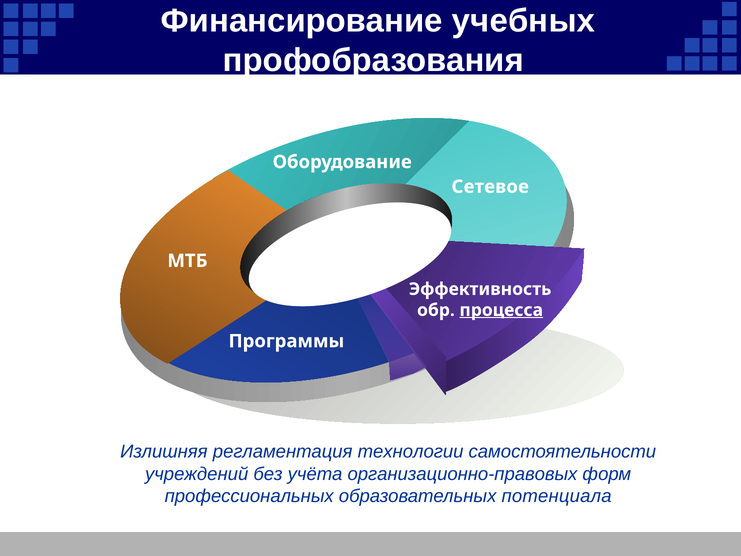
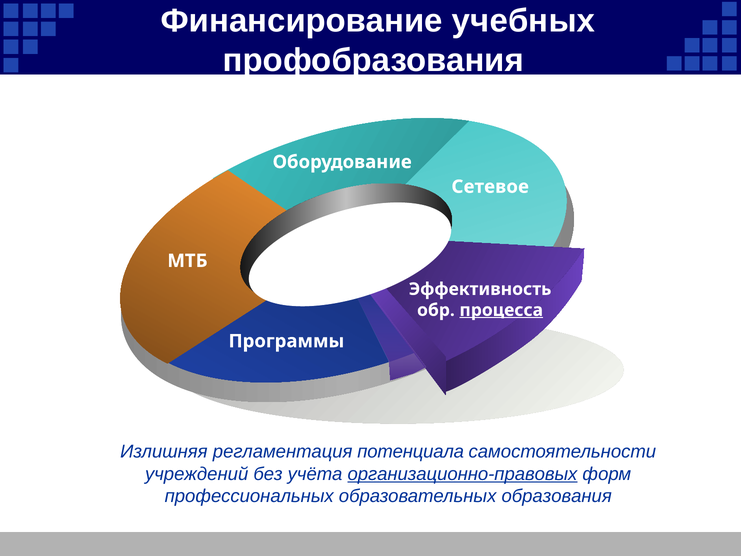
технологии: технологии -> потенциала
организационно-правовых underline: none -> present
потенциала: потенциала -> образования
